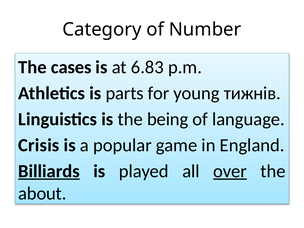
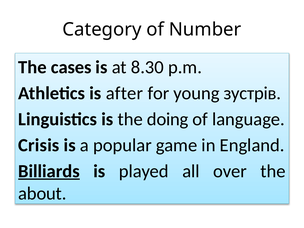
6.83: 6.83 -> 8.30
parts: parts -> after
тижнів: тижнів -> зустрів
being: being -> doing
over underline: present -> none
